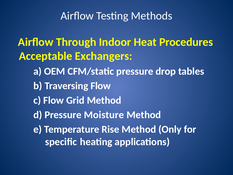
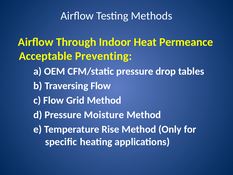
Procedures: Procedures -> Permeance
Exchangers: Exchangers -> Preventing
